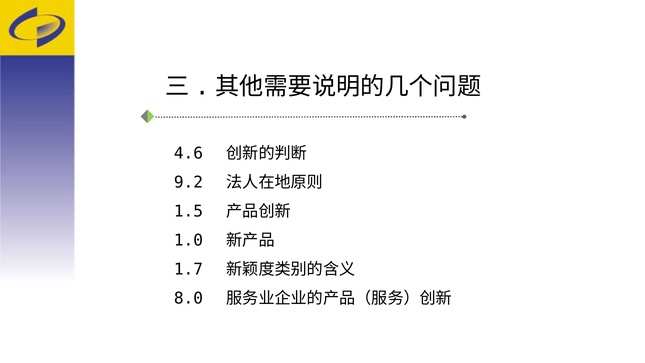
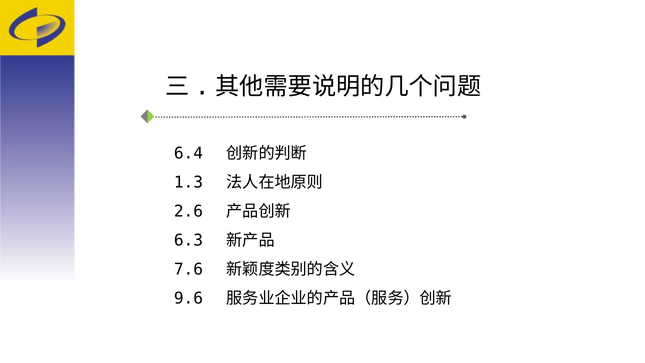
4.6: 4.6 -> 6.4
9.2: 9.2 -> 1.3
1.5: 1.5 -> 2.6
1.0: 1.0 -> 6.3
1.7: 1.7 -> 7.6
8.0: 8.0 -> 9.6
